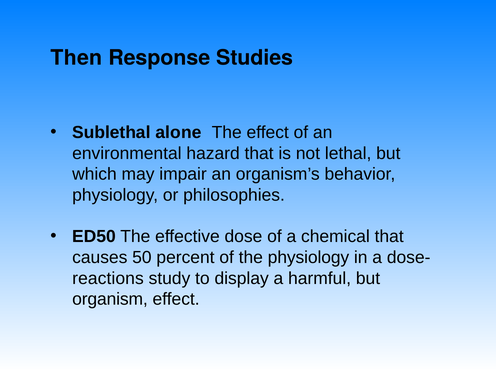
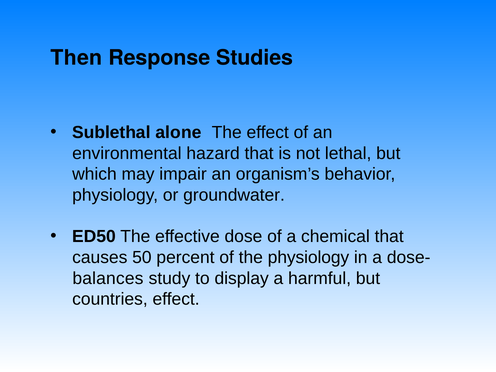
philosophies: philosophies -> groundwater
reactions: reactions -> balances
organism: organism -> countries
